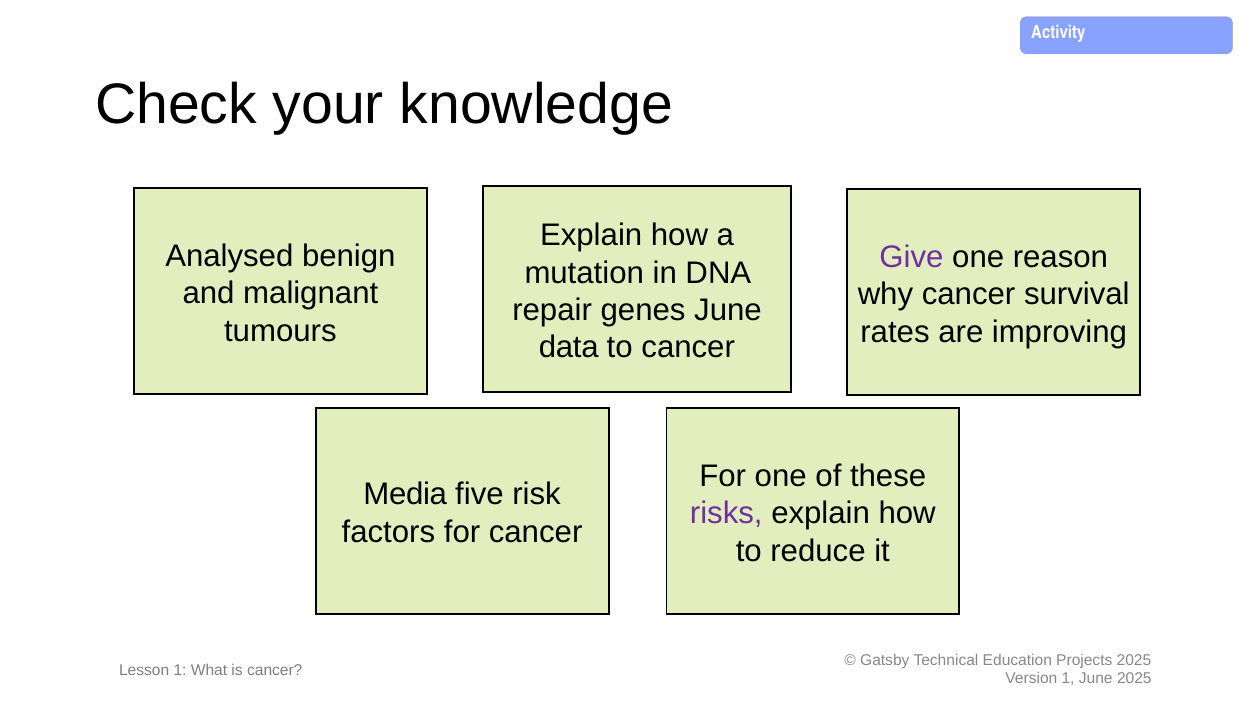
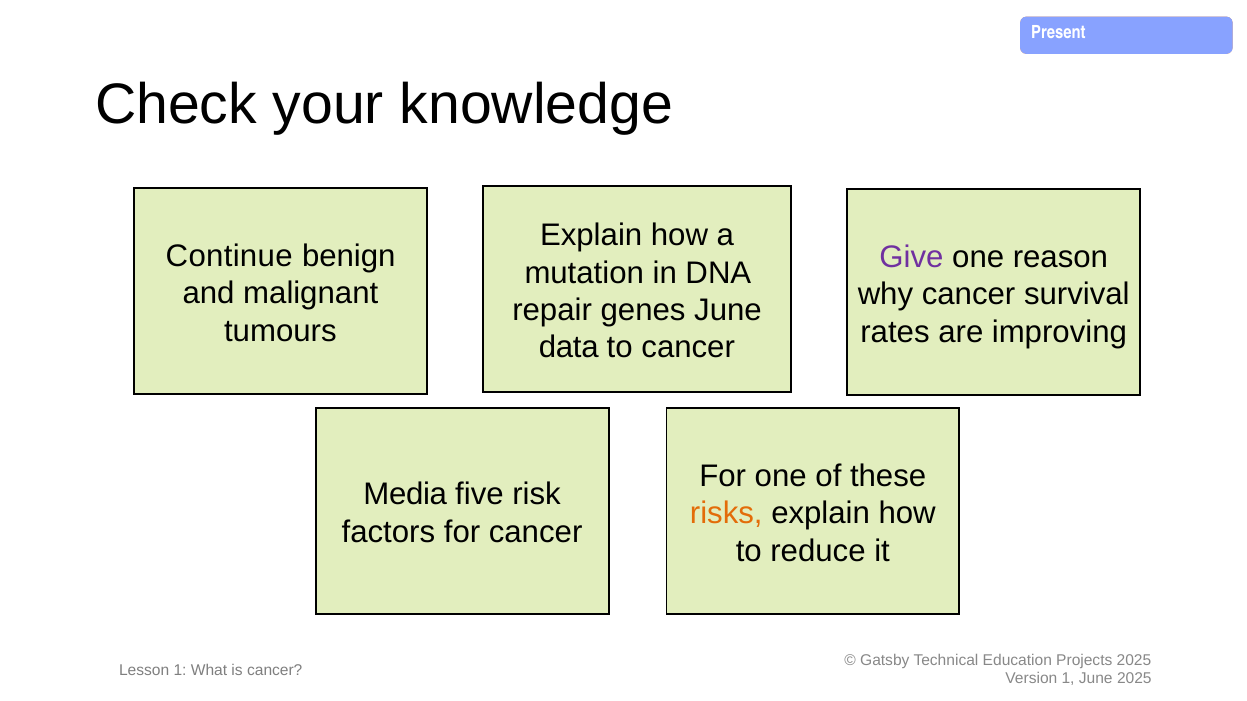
Activity: Activity -> Present
Analysed: Analysed -> Continue
risks colour: purple -> orange
